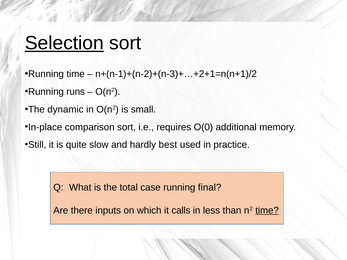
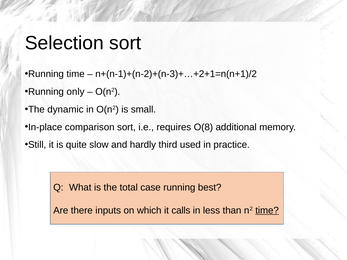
Selection underline: present -> none
runs: runs -> only
O(0: O(0 -> O(8
best: best -> third
final: final -> best
